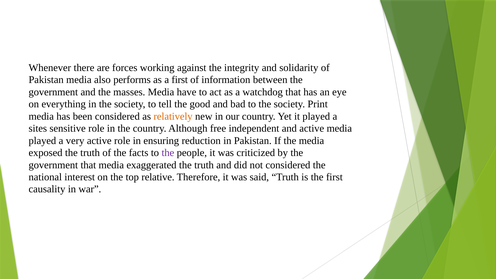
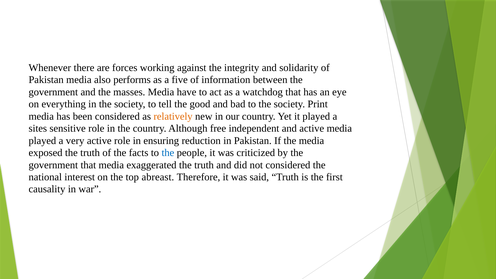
a first: first -> five
the at (168, 153) colour: purple -> blue
relative: relative -> abreast
